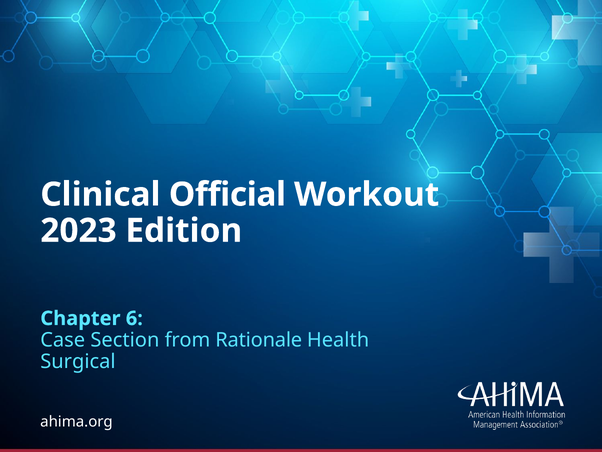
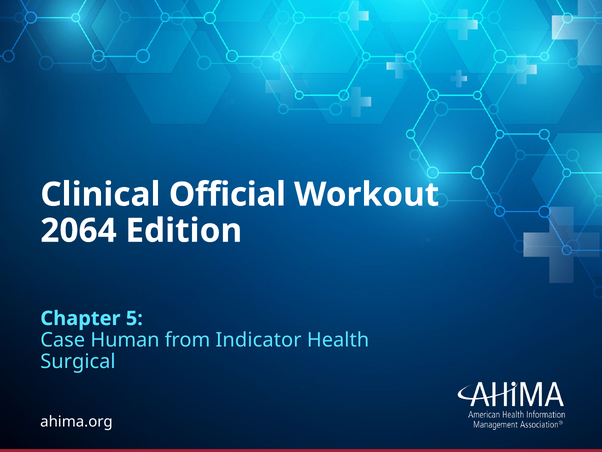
2023: 2023 -> 2064
6: 6 -> 5
Section: Section -> Human
Rationale: Rationale -> Indicator
